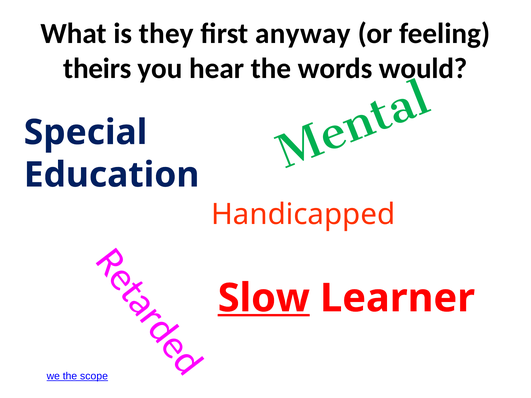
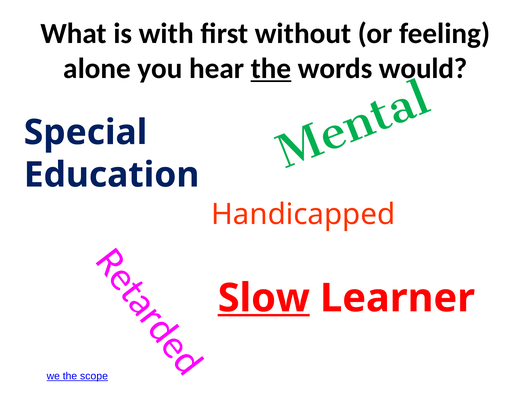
they: they -> with
anyway: anyway -> without
theirs: theirs -> alone
the at (271, 69) underline: none -> present
